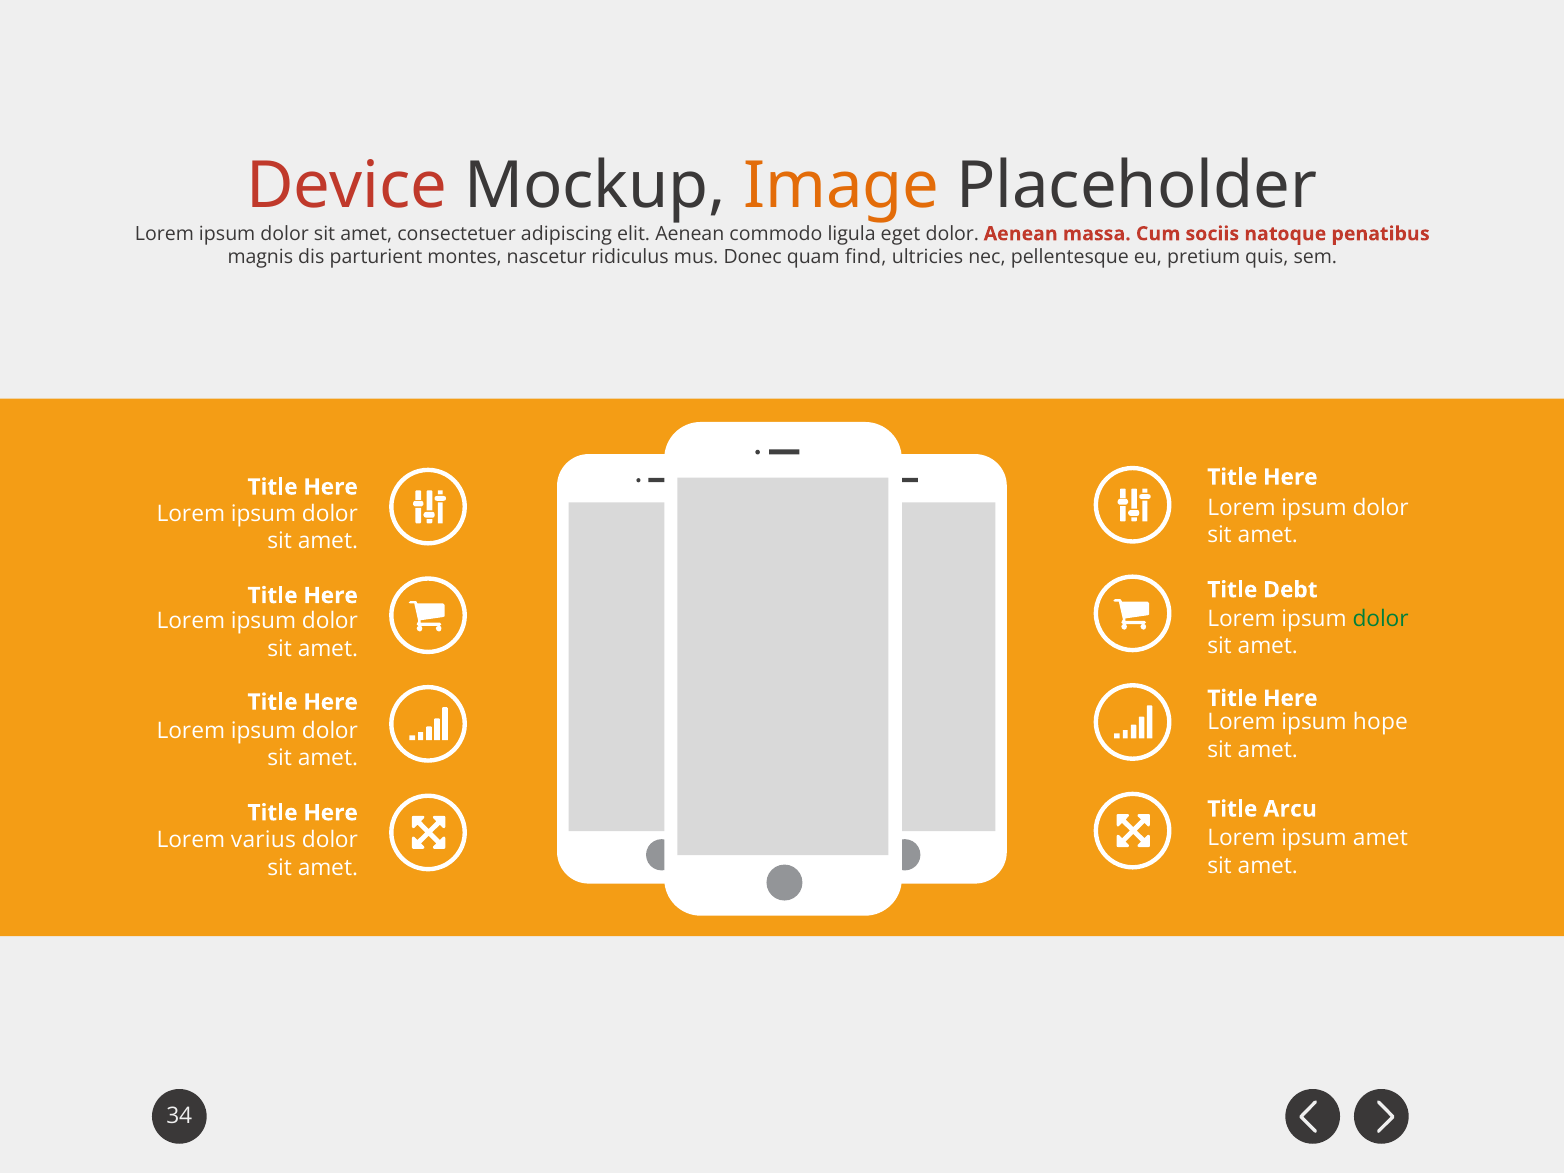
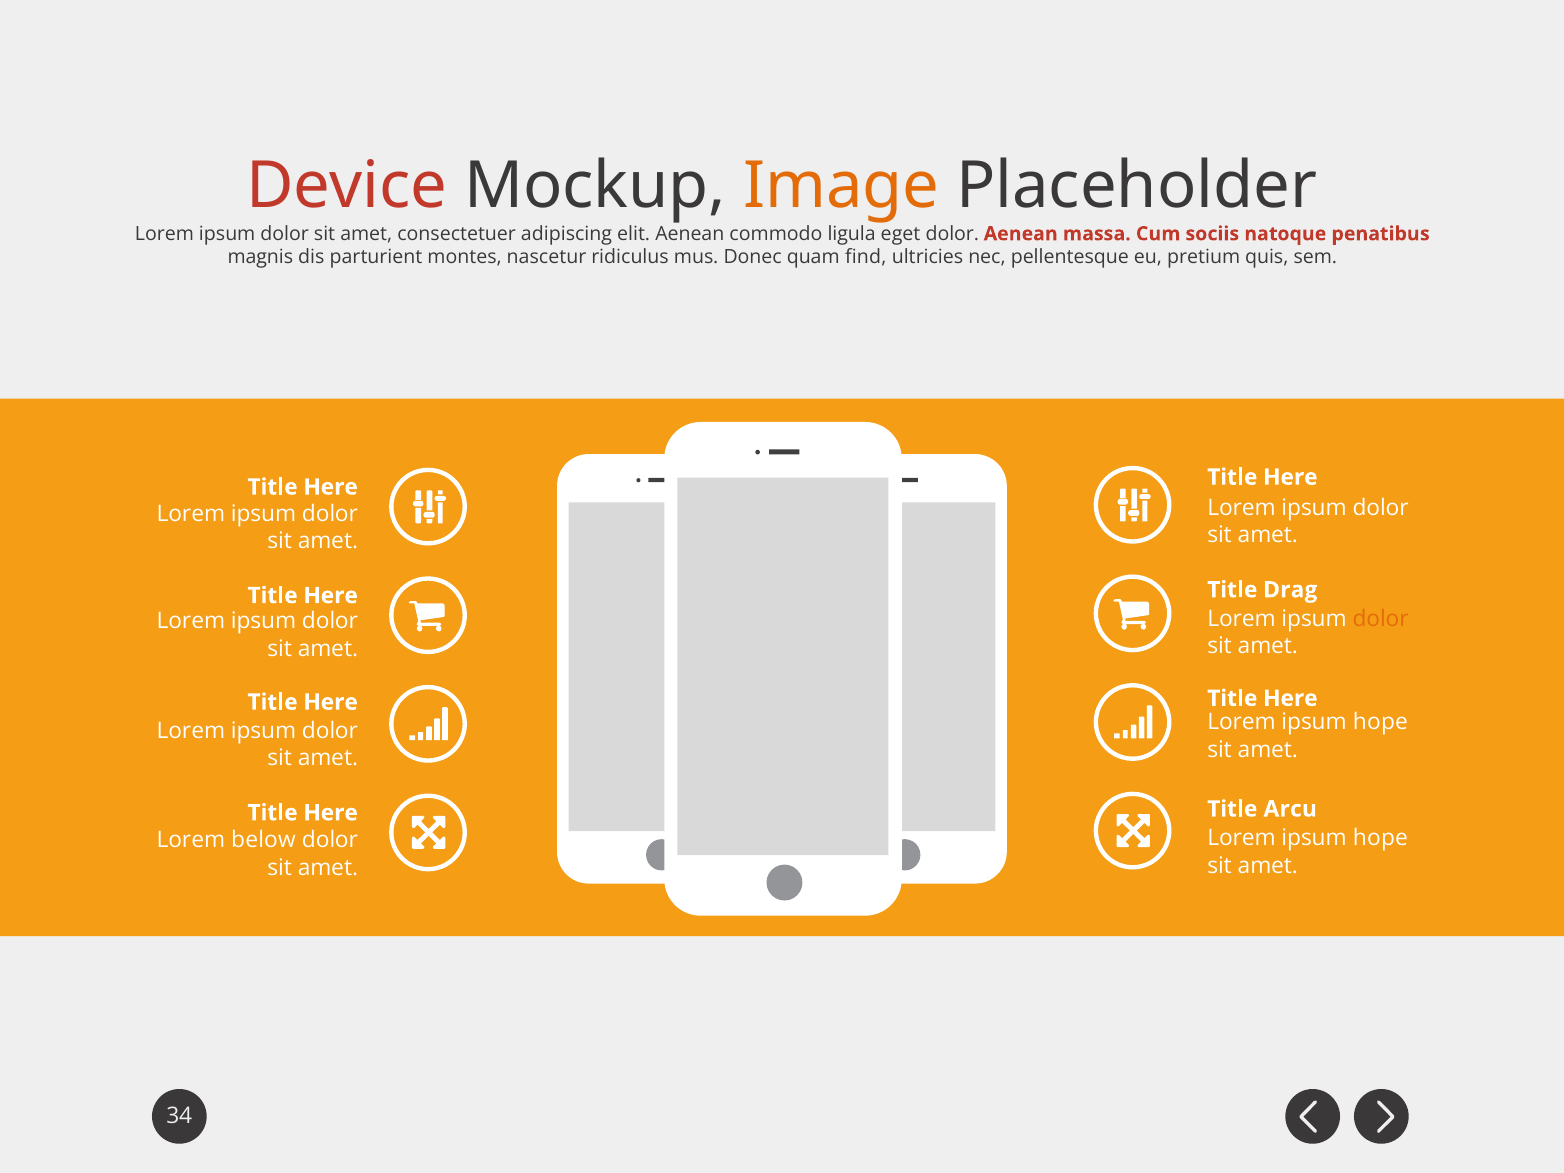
Debt: Debt -> Drag
dolor at (1381, 619) colour: green -> orange
amet at (1380, 838): amet -> hope
varius: varius -> below
